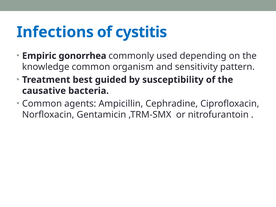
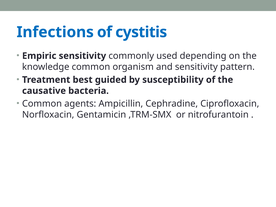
Empiric gonorrhea: gonorrhea -> sensitivity
